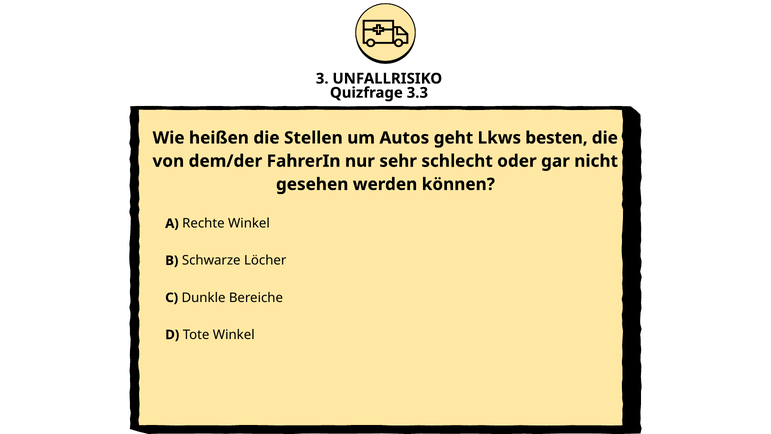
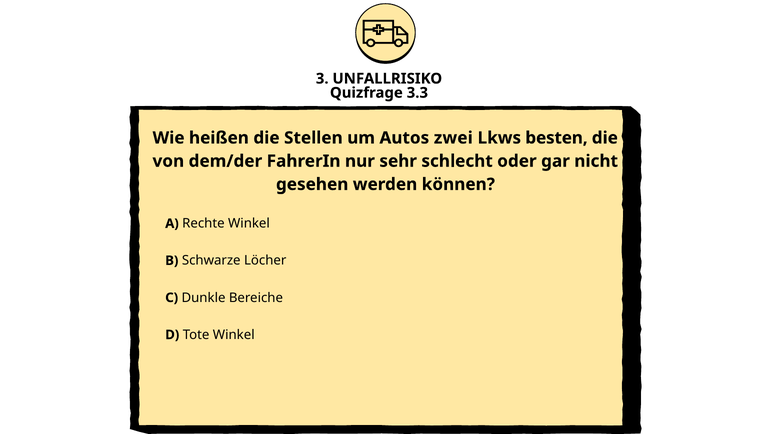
geht: geht -> zwei
